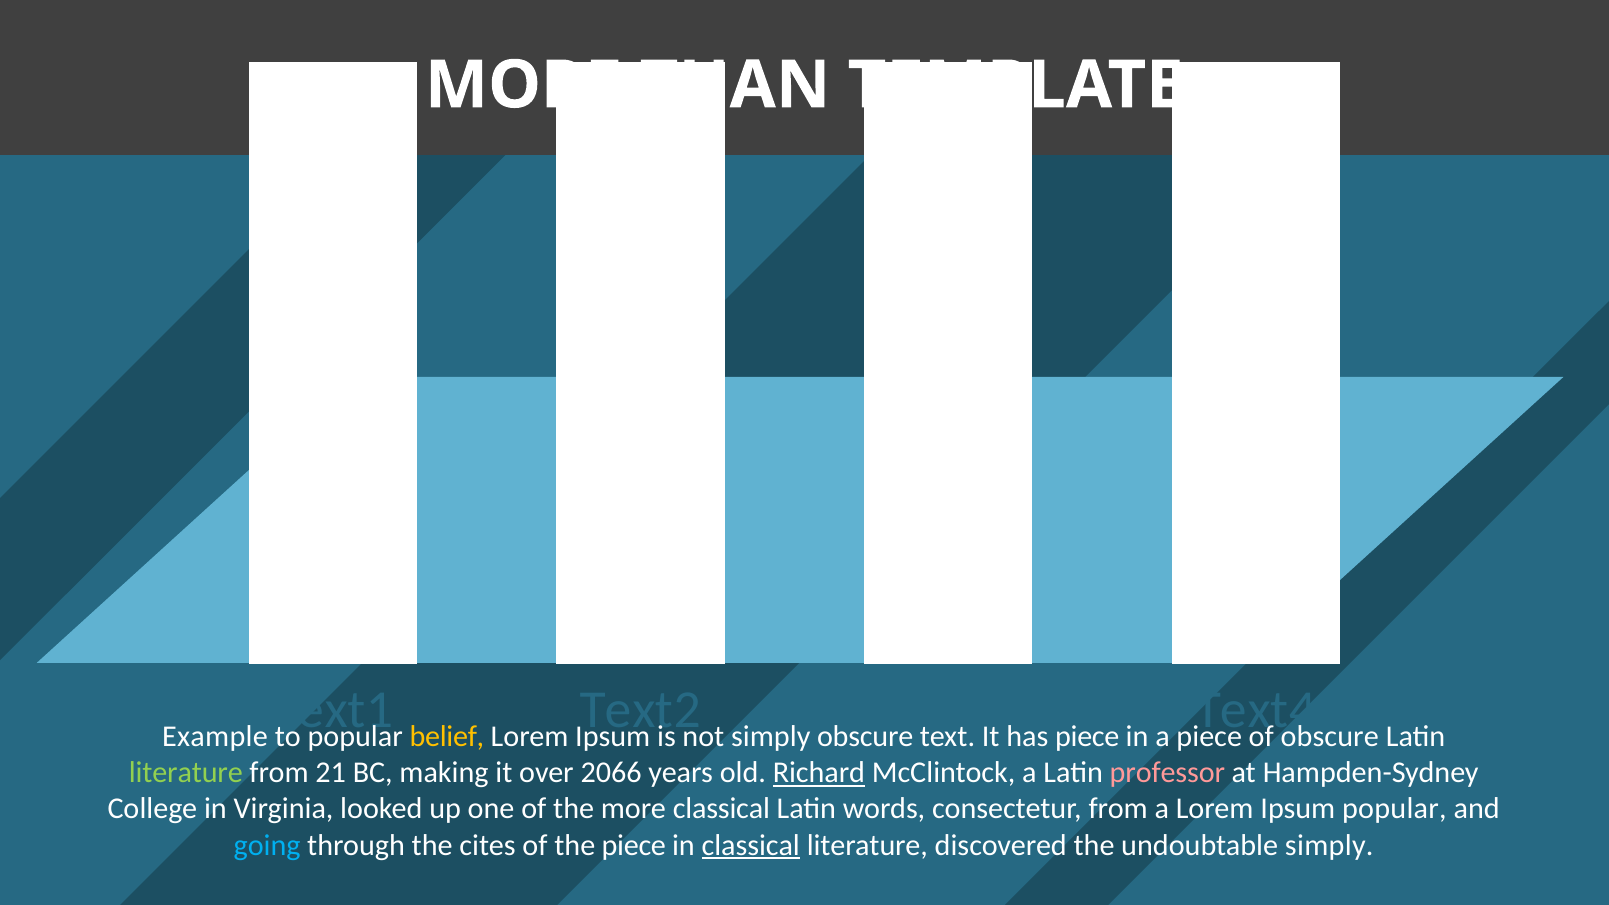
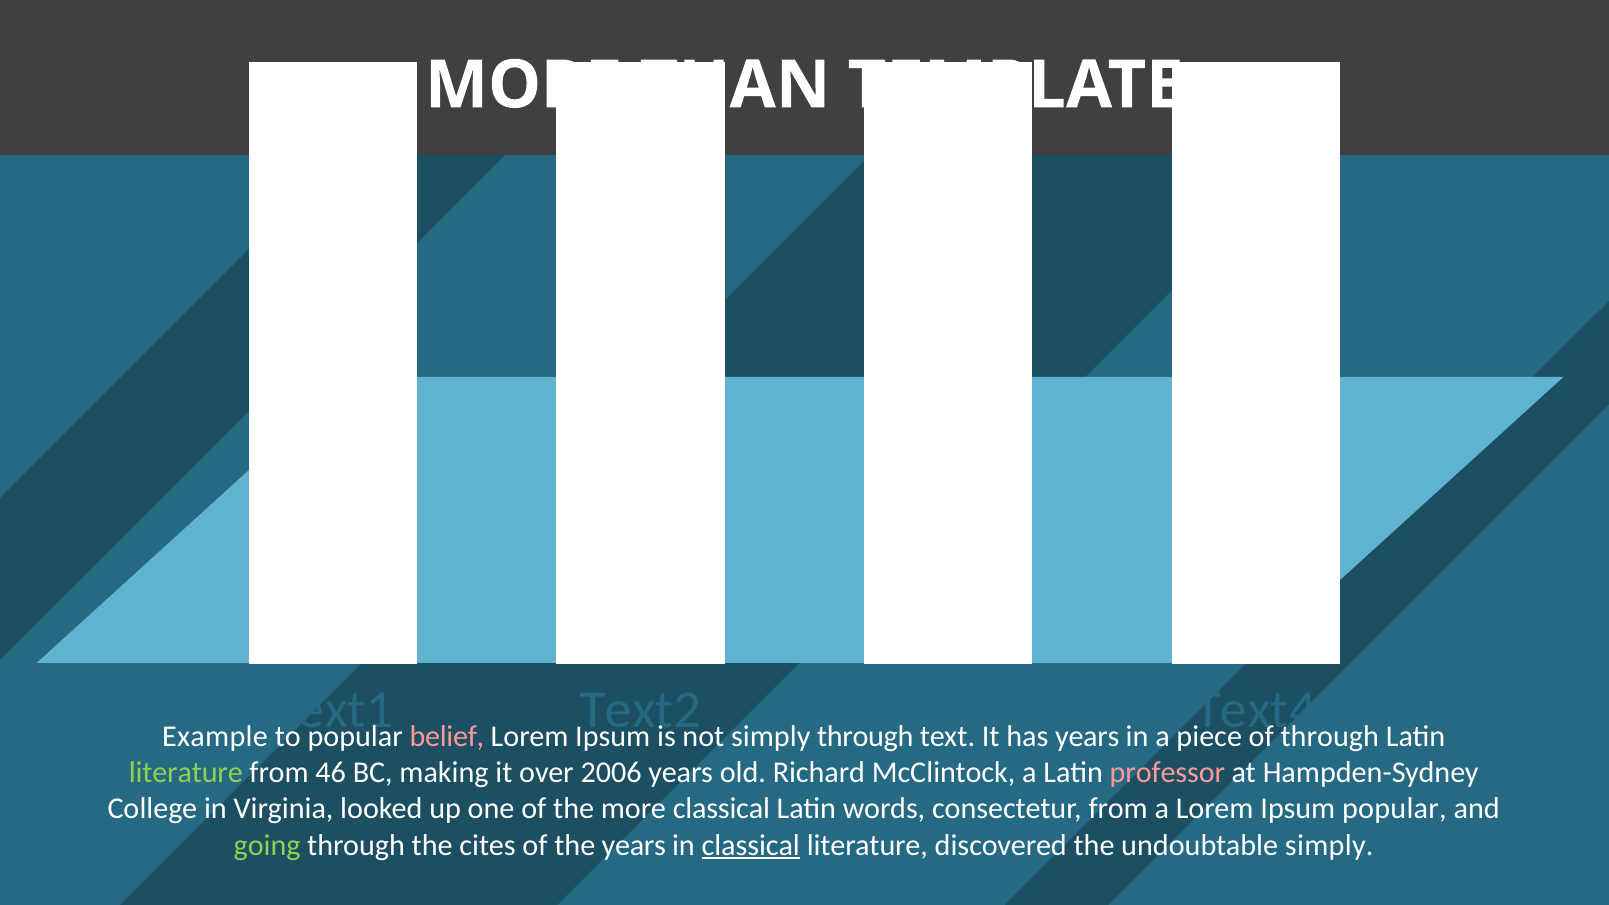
belief colour: yellow -> pink
simply obscure: obscure -> through
has piece: piece -> years
obscure at (1330, 737): obscure -> through
21: 21 -> 46
2066: 2066 -> 2006
Richard underline: present -> none
going colour: light blue -> light green
the piece: piece -> years
